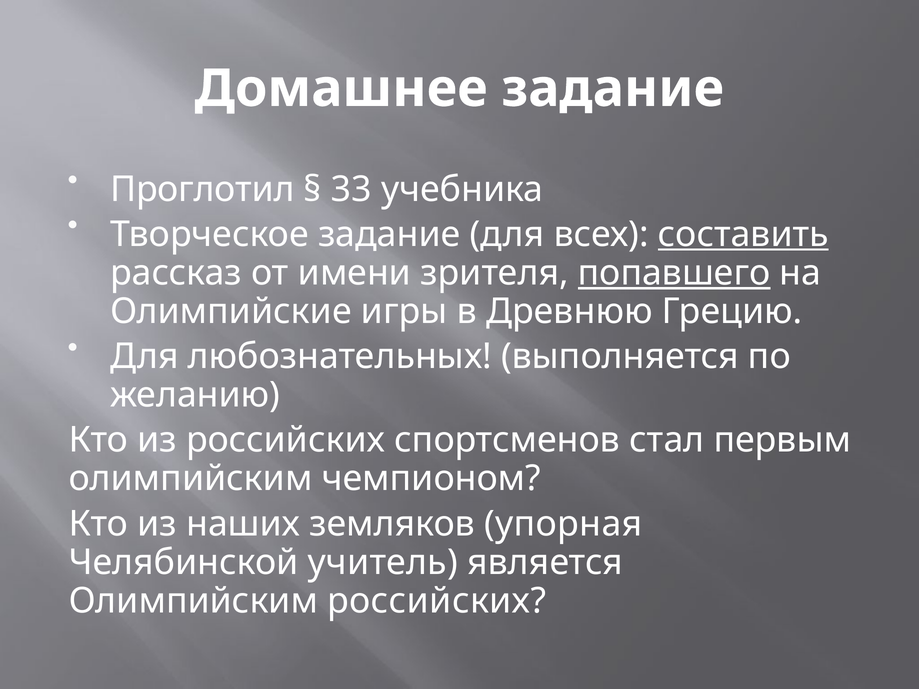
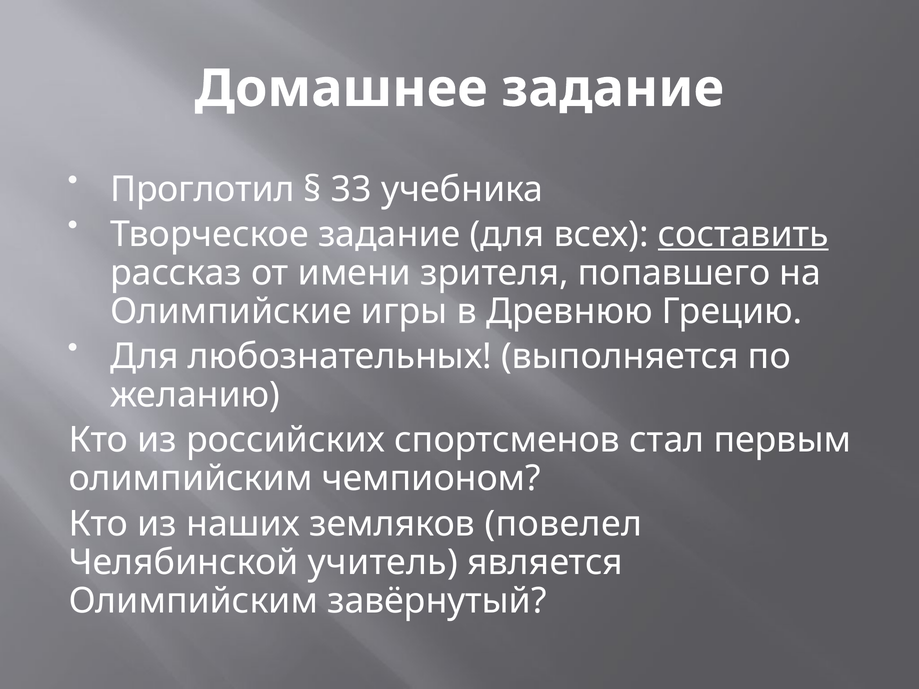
попавшего underline: present -> none
упорная: упорная -> повелел
Олимпийским российских: российских -> завёрнутый
